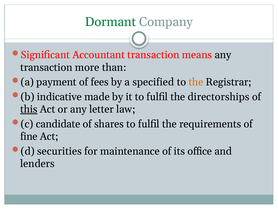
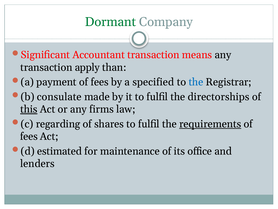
more: more -> apply
the at (196, 82) colour: orange -> blue
indicative: indicative -> consulate
letter: letter -> firms
candidate: candidate -> regarding
requirements underline: none -> present
fine at (29, 136): fine -> fees
securities: securities -> estimated
